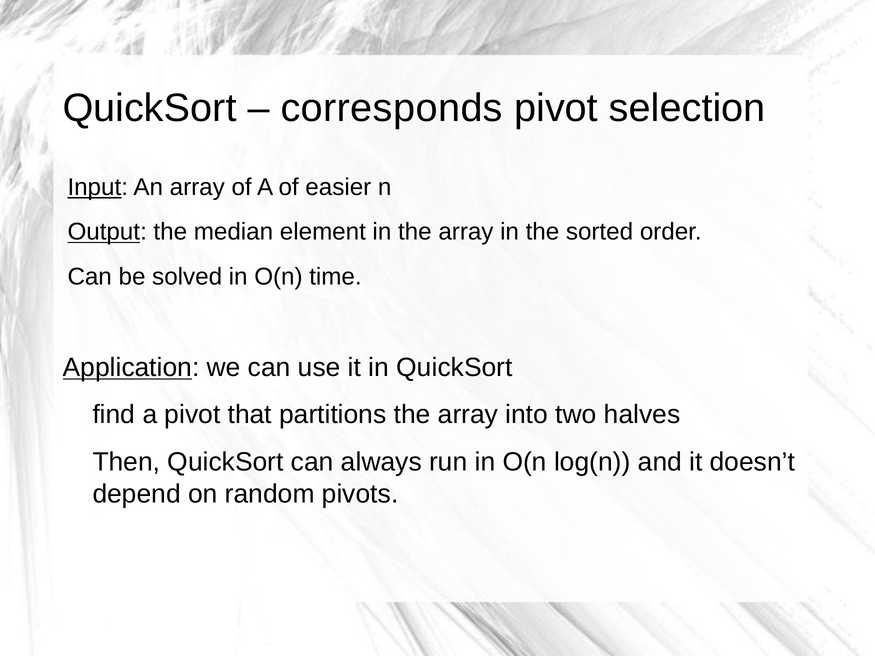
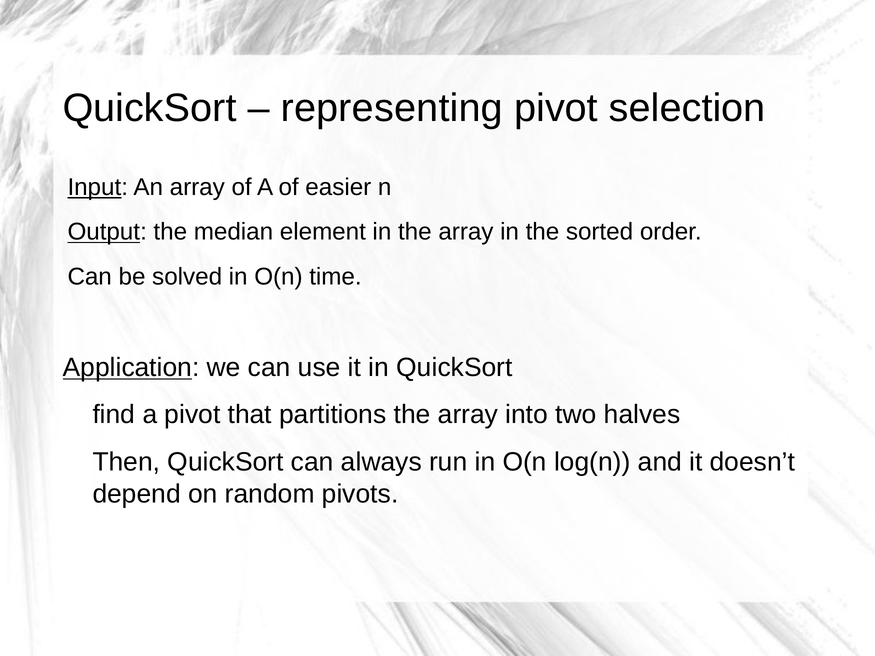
corresponds: corresponds -> representing
